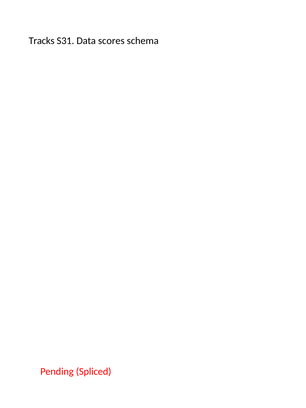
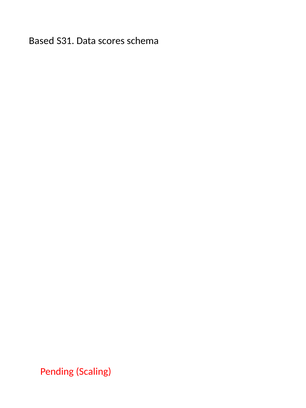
Tracks: Tracks -> Based
Spliced: Spliced -> Scaling
